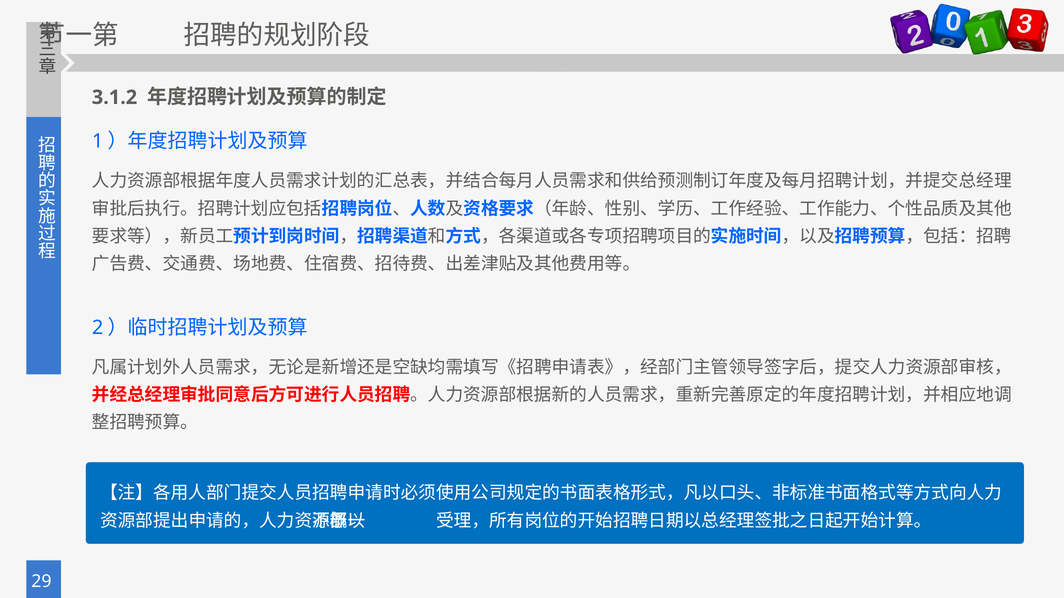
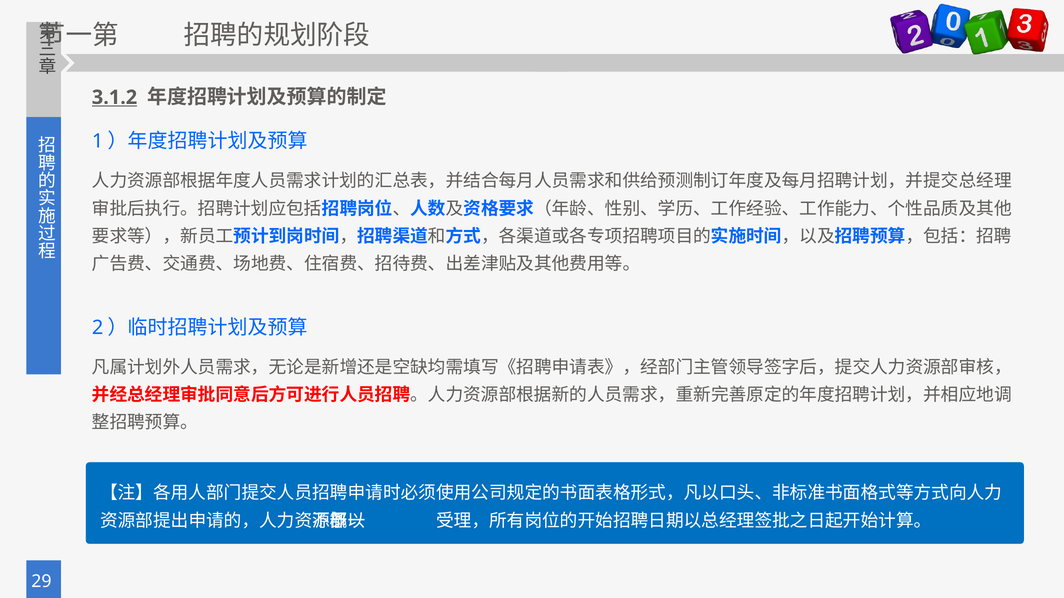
3.1.2 underline: none -> present
